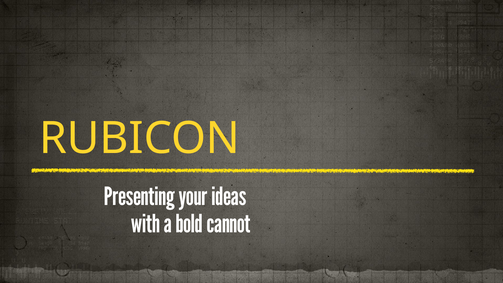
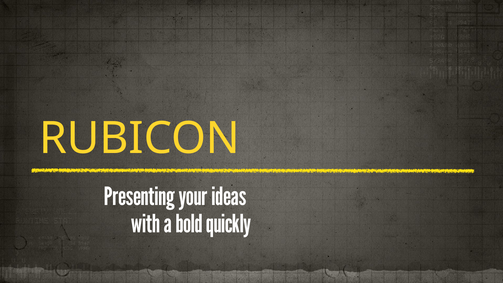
cannot: cannot -> quickly
